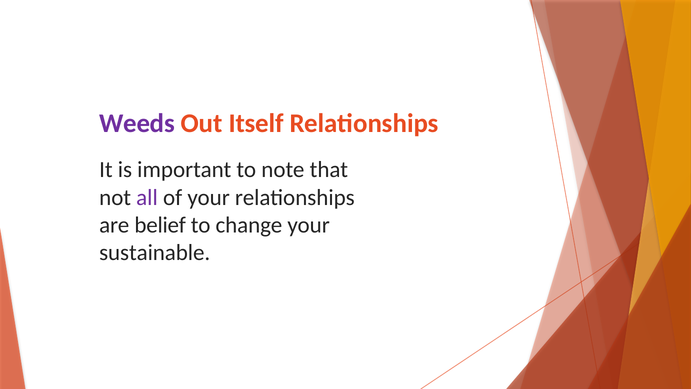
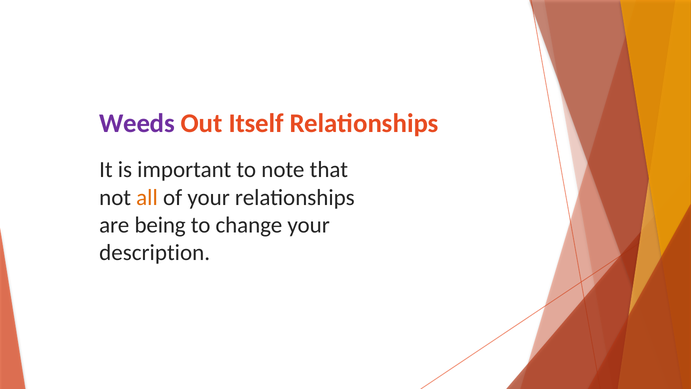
all colour: purple -> orange
belief: belief -> being
sustainable: sustainable -> description
